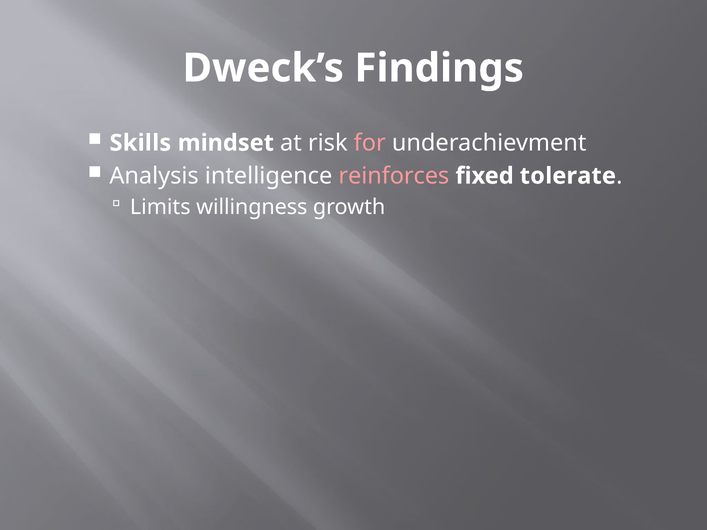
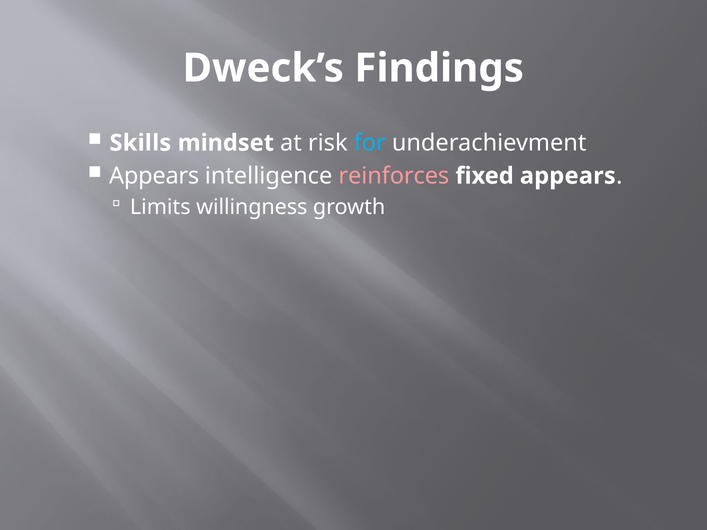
for colour: pink -> light blue
Analysis at (154, 176): Analysis -> Appears
fixed tolerate: tolerate -> appears
